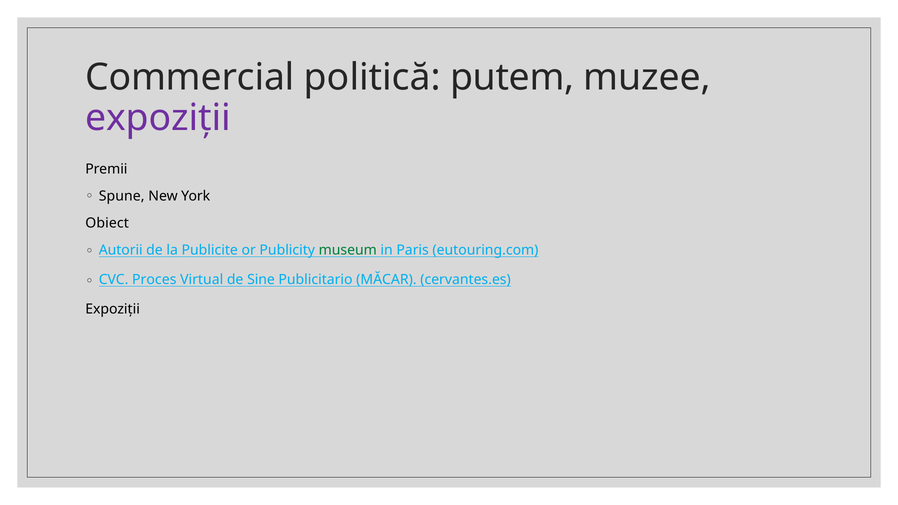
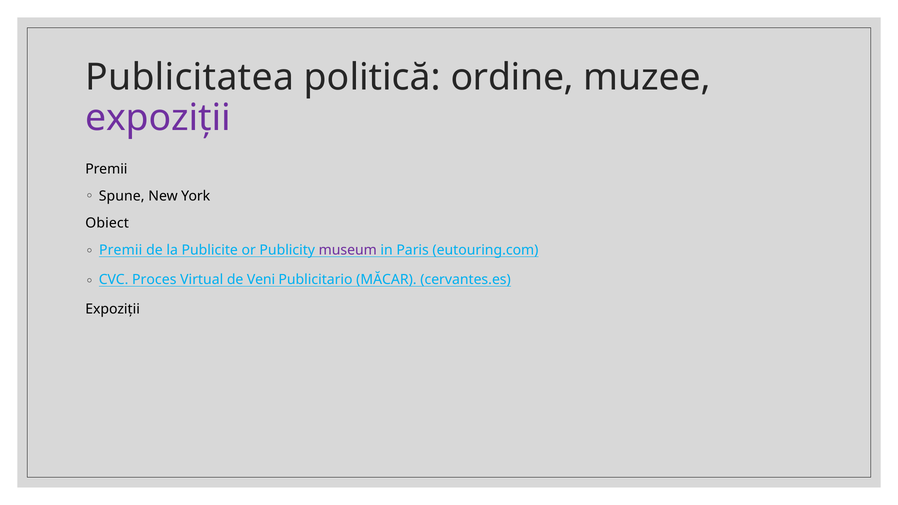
Commercial: Commercial -> Publicitatea
putem: putem -> ordine
Autorii at (121, 250): Autorii -> Premii
museum colour: green -> purple
Sine: Sine -> Veni
